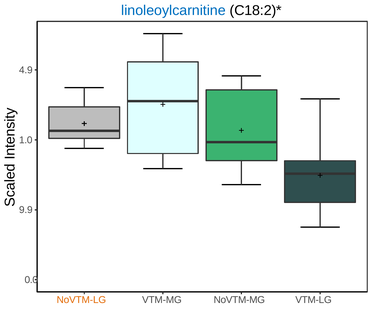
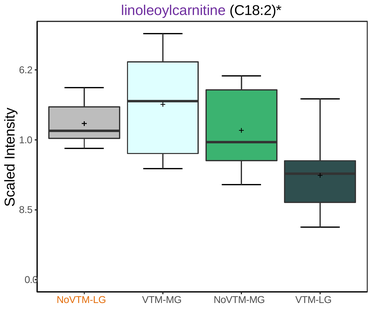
linoleoylcarnitine colour: blue -> purple
4.9: 4.9 -> 6.2
9.9: 9.9 -> 8.5
